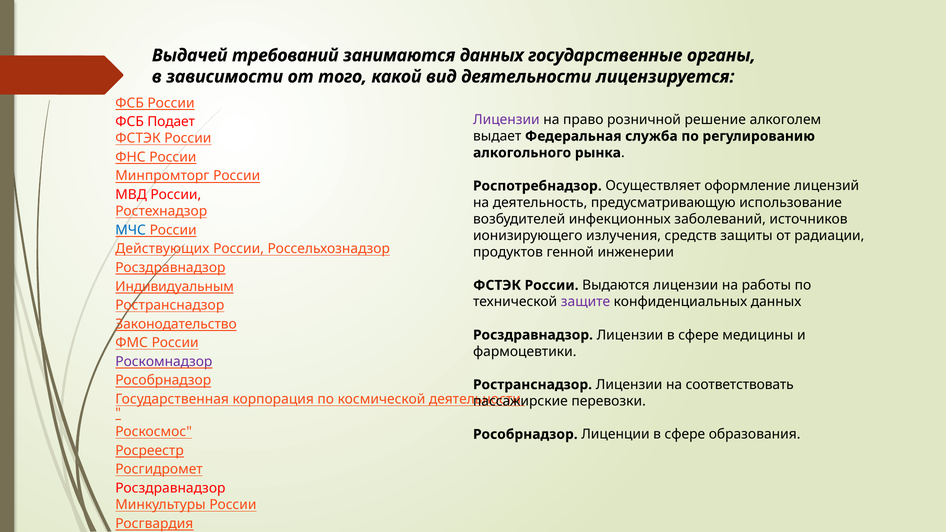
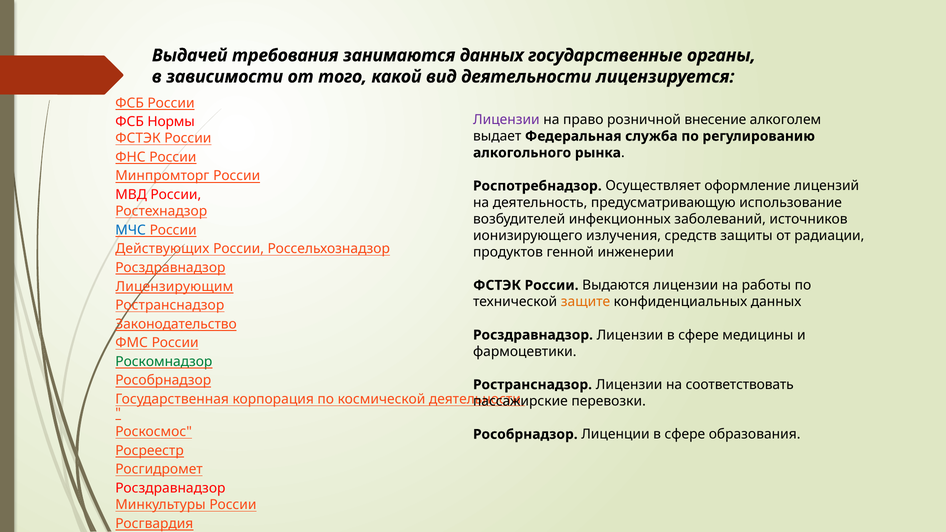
требований: требований -> требования
решение: решение -> внесение
Подает: Подает -> Нормы
Индивидуальным: Индивидуальным -> Лицензирующим
защите colour: purple -> orange
Роскомнадзор colour: purple -> green
